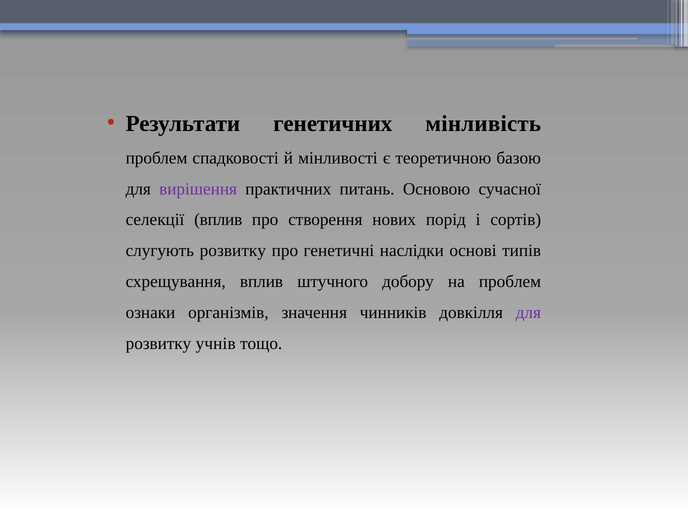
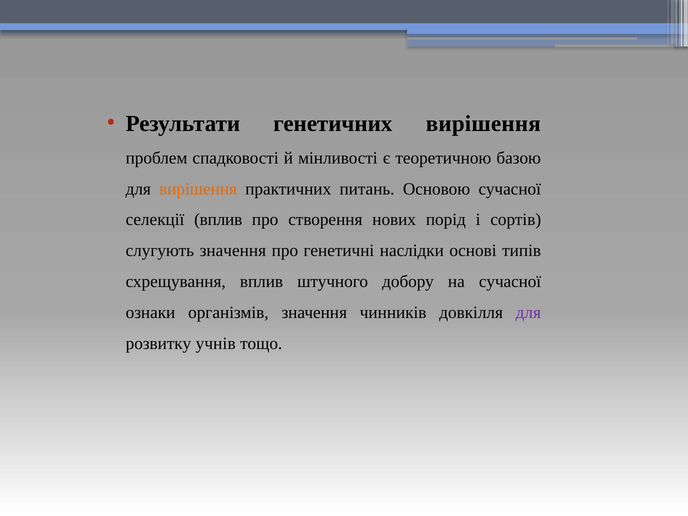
генетичних мінливість: мінливість -> вирішення
вирішення at (198, 189) colour: purple -> orange
слугують розвитку: розвитку -> значення
на проблем: проблем -> сучасної
